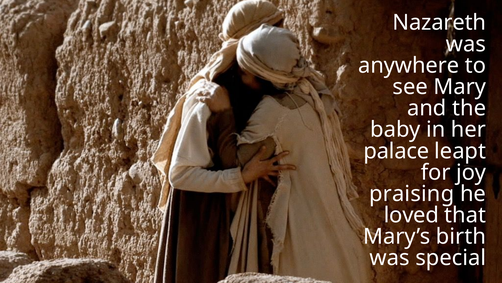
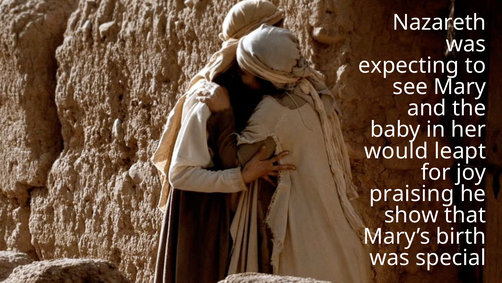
anywhere: anywhere -> expecting
palace: palace -> would
loved: loved -> show
